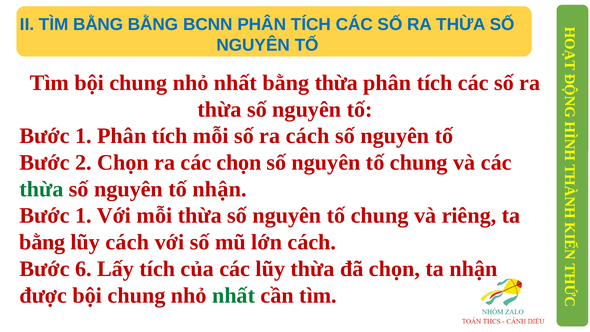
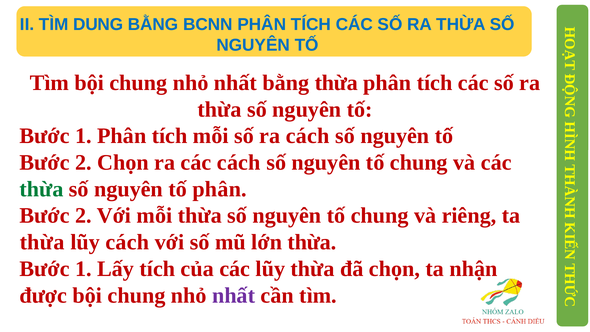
TÌM BẰNG: BẰNG -> DUNG
các chọn: chọn -> cách
tố nhận: nhận -> phân
1 at (83, 216): 1 -> 2
bằng at (42, 242): bằng -> thừa
lớn cách: cách -> thừa
6 at (83, 269): 6 -> 1
nhất at (234, 295) colour: green -> purple
